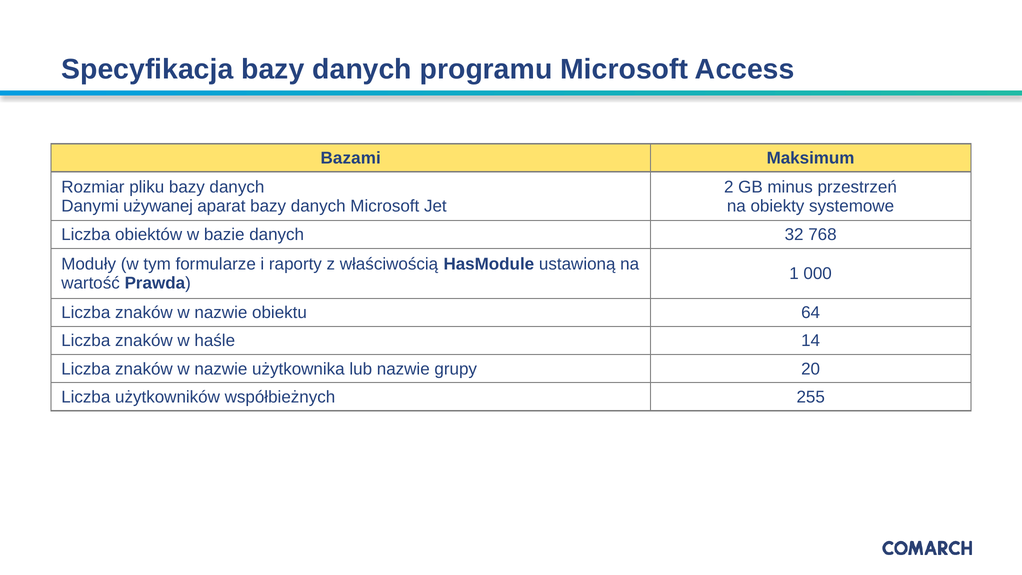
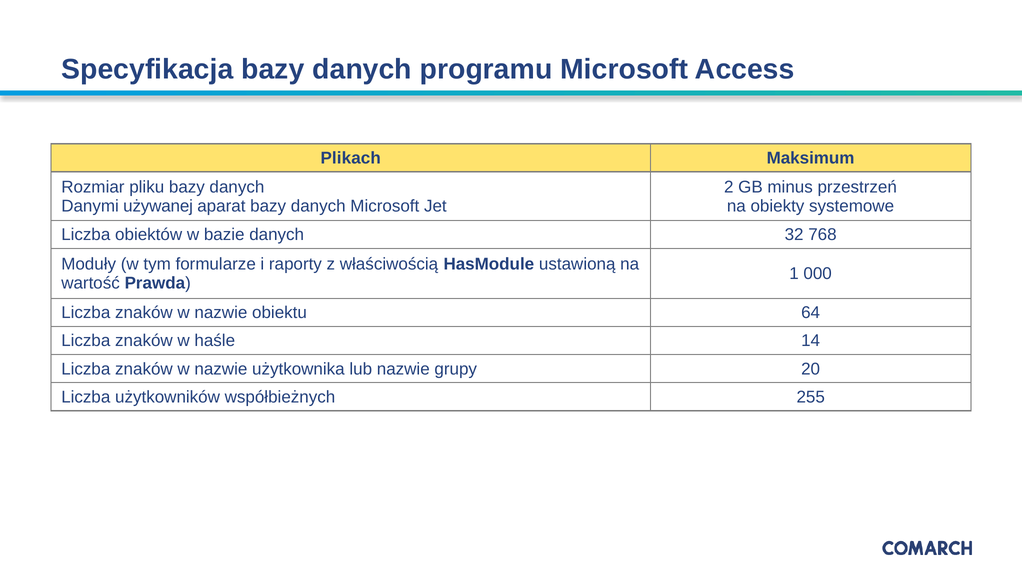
Bazami: Bazami -> Plikach
